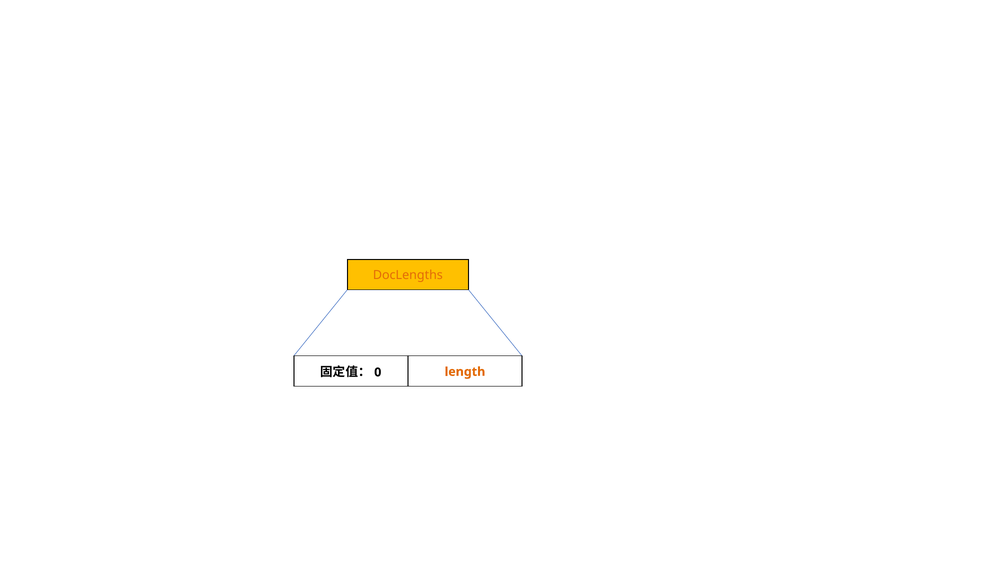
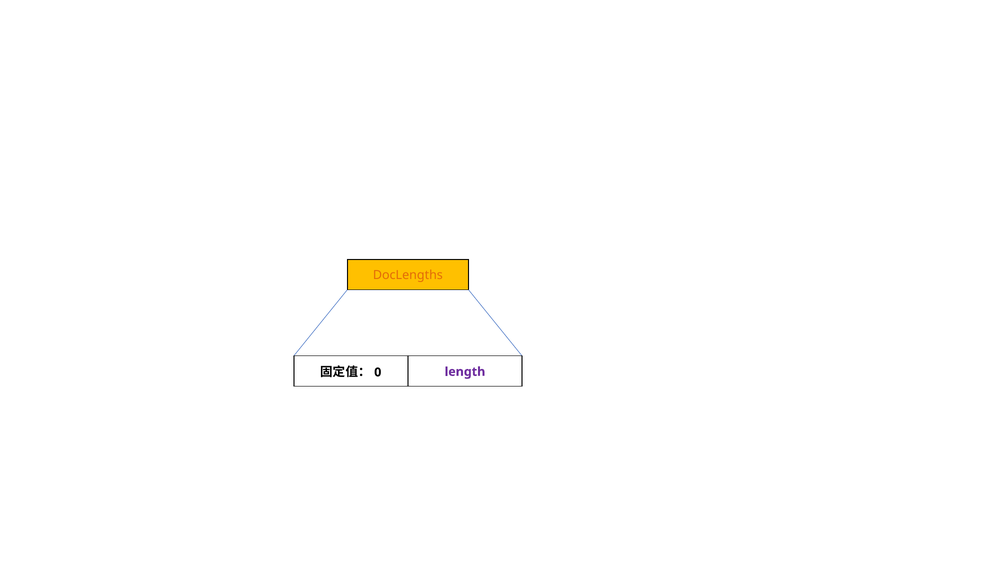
length colour: orange -> purple
